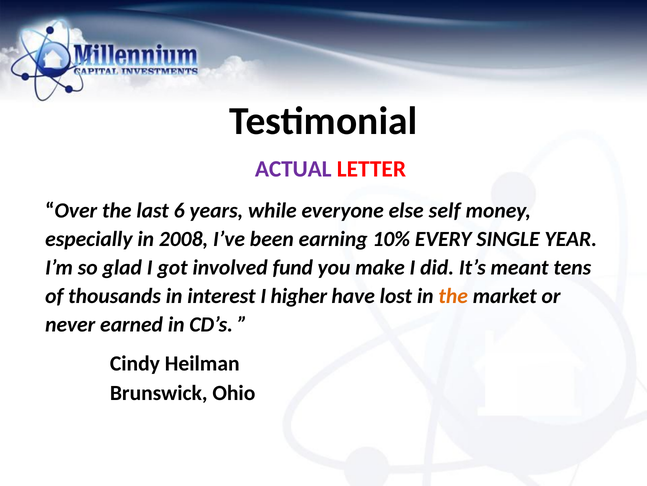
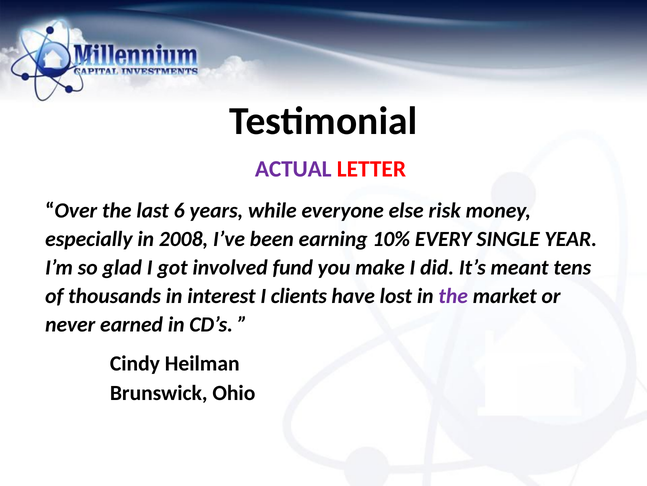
self: self -> risk
higher: higher -> clients
the at (453, 295) colour: orange -> purple
